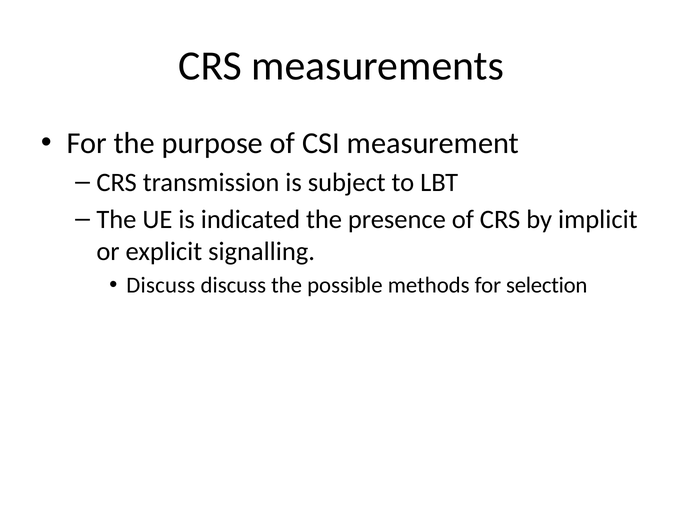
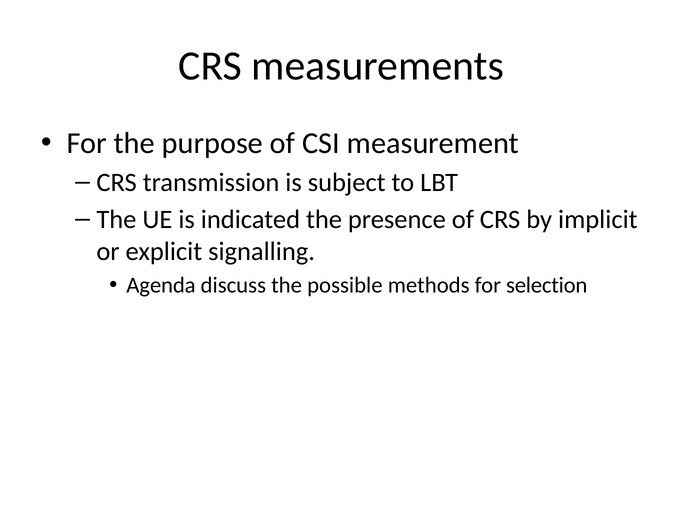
Discuss at (161, 286): Discuss -> Agenda
